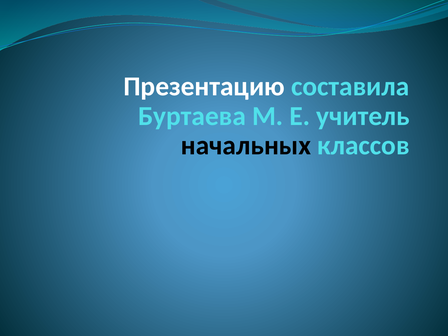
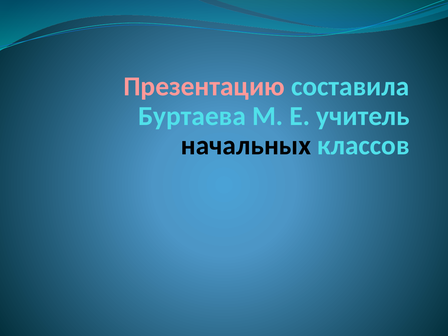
Презентацию colour: white -> pink
